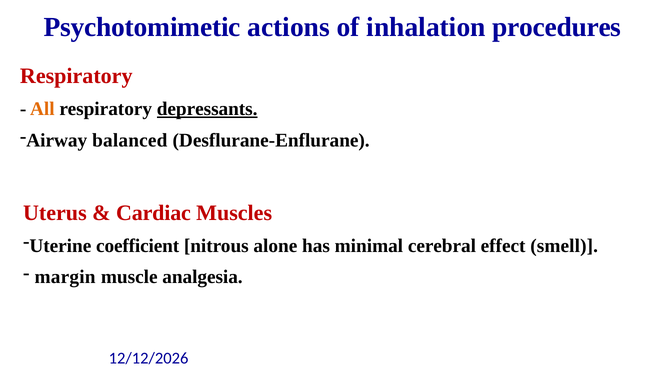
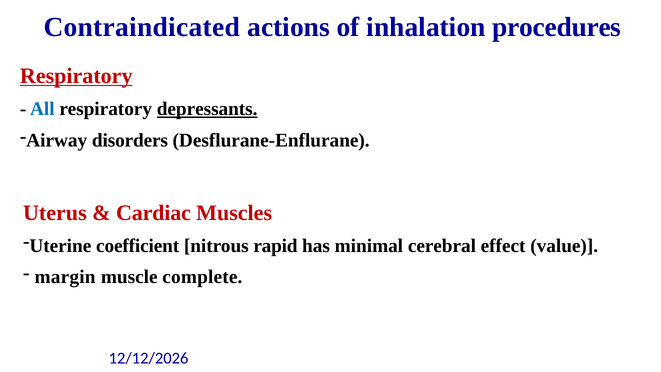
Psychotomimetic: Psychotomimetic -> Contraindicated
Respiratory at (76, 76) underline: none -> present
All colour: orange -> blue
balanced: balanced -> disorders
alone: alone -> rapid
smell: smell -> value
analgesia: analgesia -> complete
